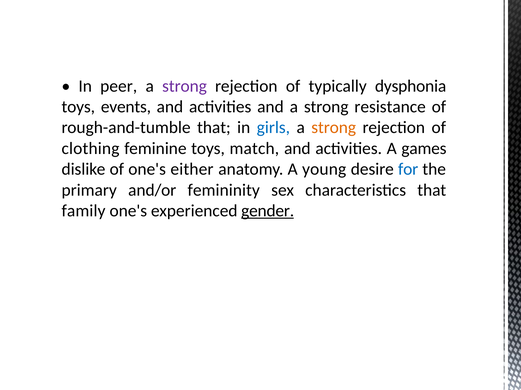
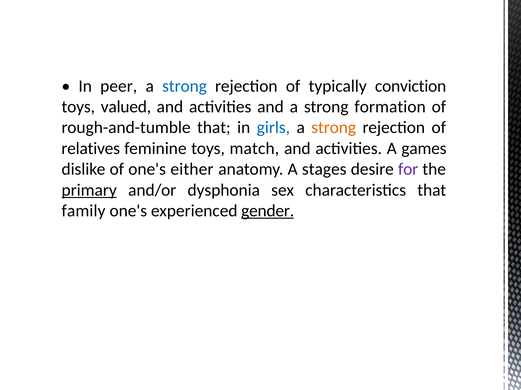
strong at (185, 86) colour: purple -> blue
dysphonia: dysphonia -> conviction
events: events -> valued
resistance: resistance -> formation
clothing: clothing -> relatives
young: young -> stages
for colour: blue -> purple
primary underline: none -> present
femininity: femininity -> dysphonia
